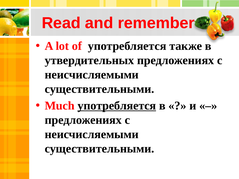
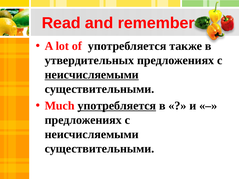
неисчисляемыми at (92, 75) underline: none -> present
